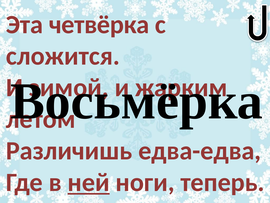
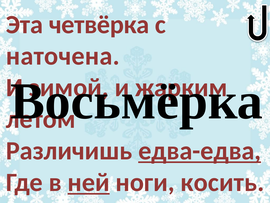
сложится: сложится -> наточена
едва-едва underline: none -> present
теперь: теперь -> косить
